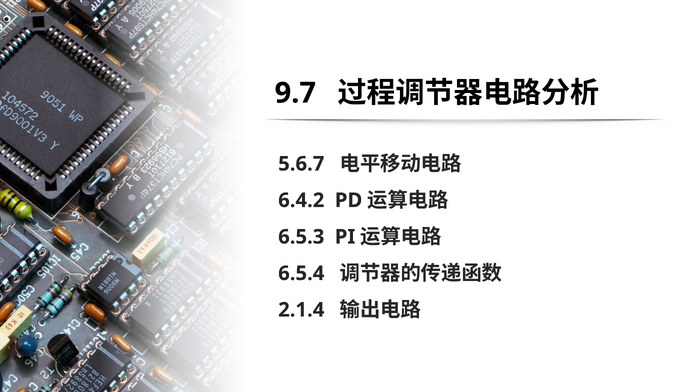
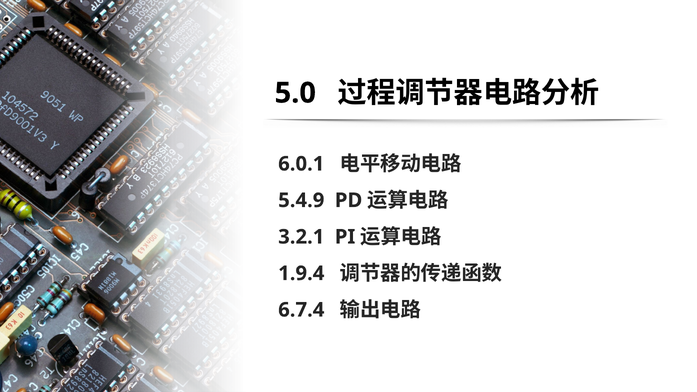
9.7: 9.7 -> 5.0
5.6.7: 5.6.7 -> 6.0.1
6.4.2: 6.4.2 -> 5.4.9
6.5.3: 6.5.3 -> 3.2.1
6.5.4: 6.5.4 -> 1.9.4
2.1.4: 2.1.4 -> 6.7.4
